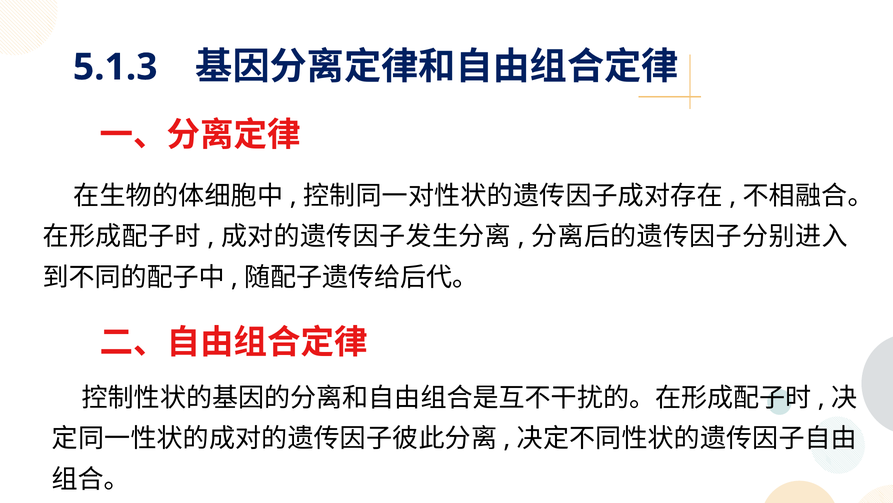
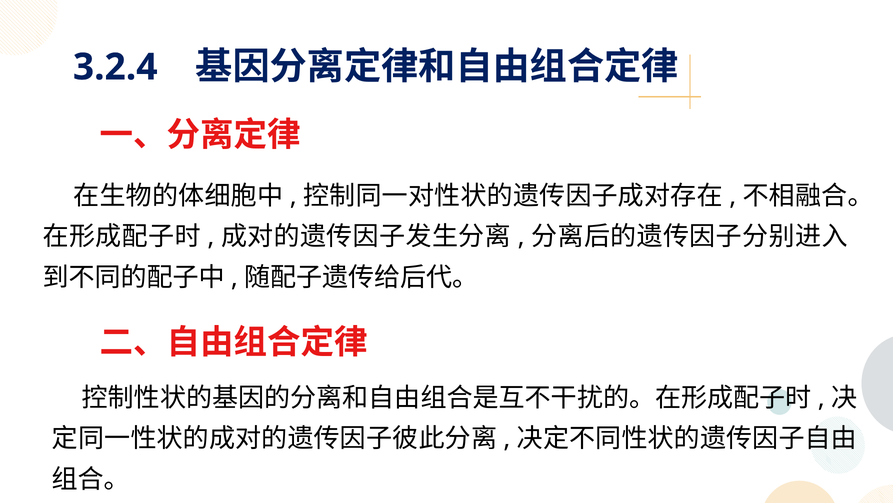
5.1.3: 5.1.3 -> 3.2.4
